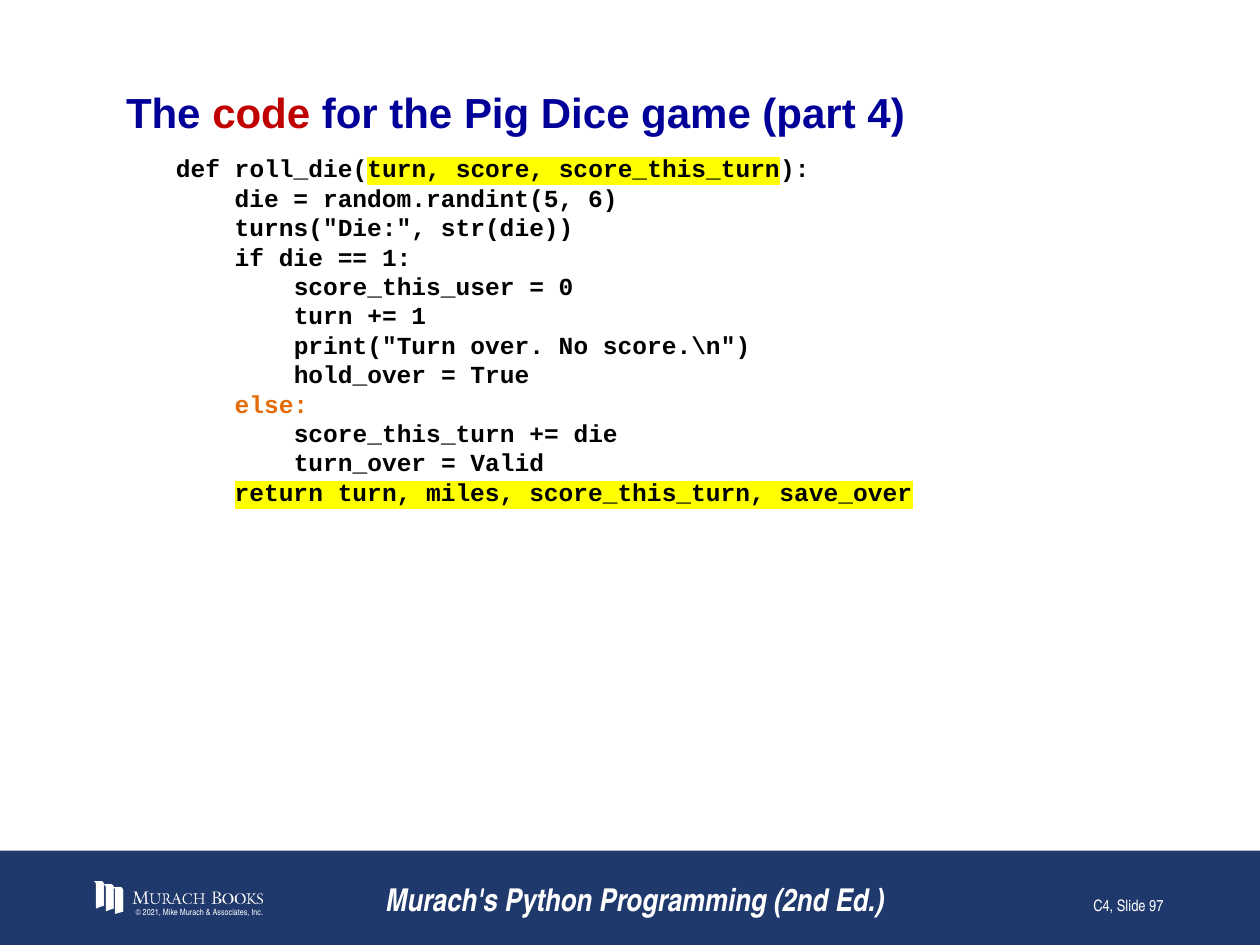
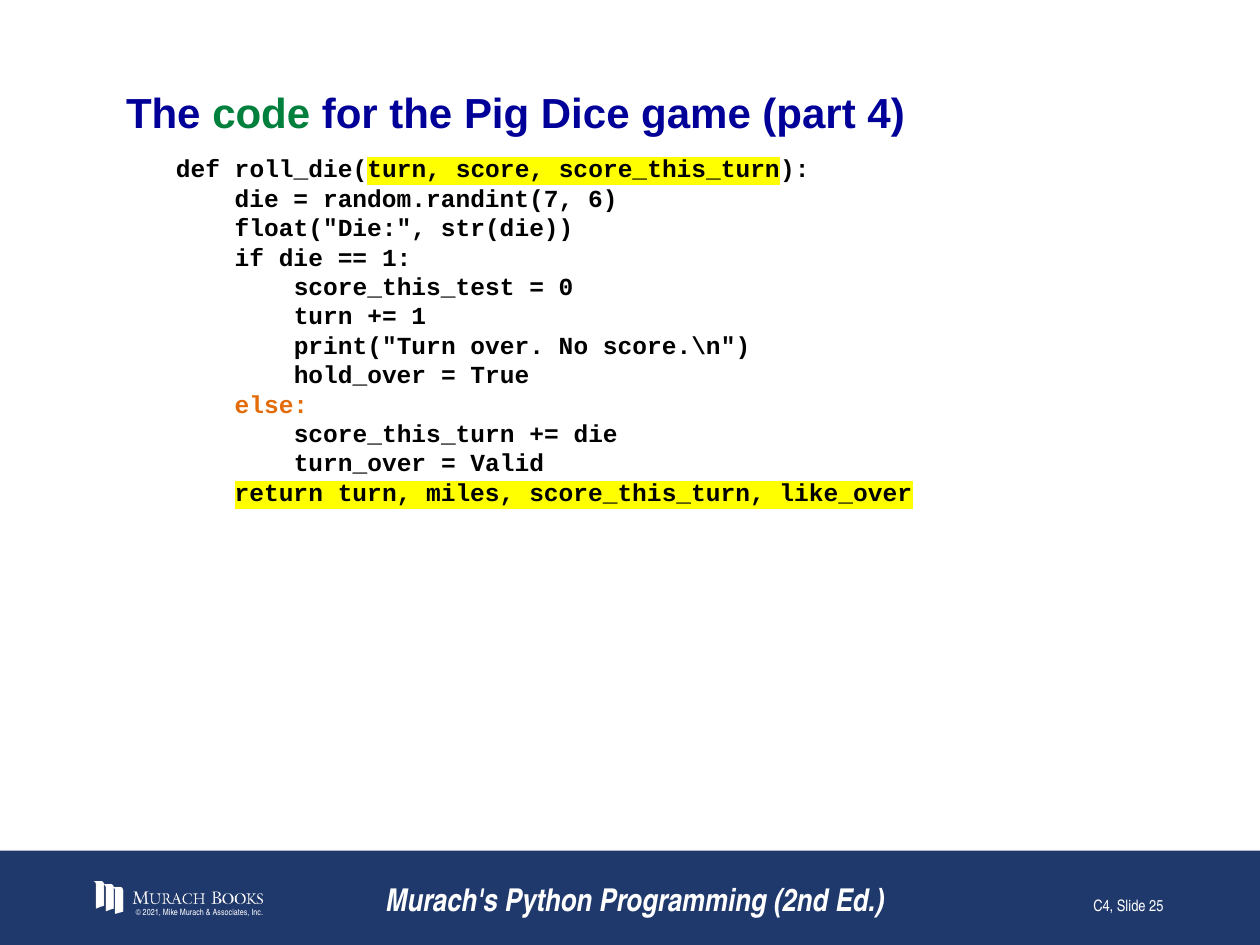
code colour: red -> green
random.randint(5: random.randint(5 -> random.randint(7
turns("Die: turns("Die -> float("Die
score_this_user: score_this_user -> score_this_test
save_over: save_over -> like_over
97: 97 -> 25
